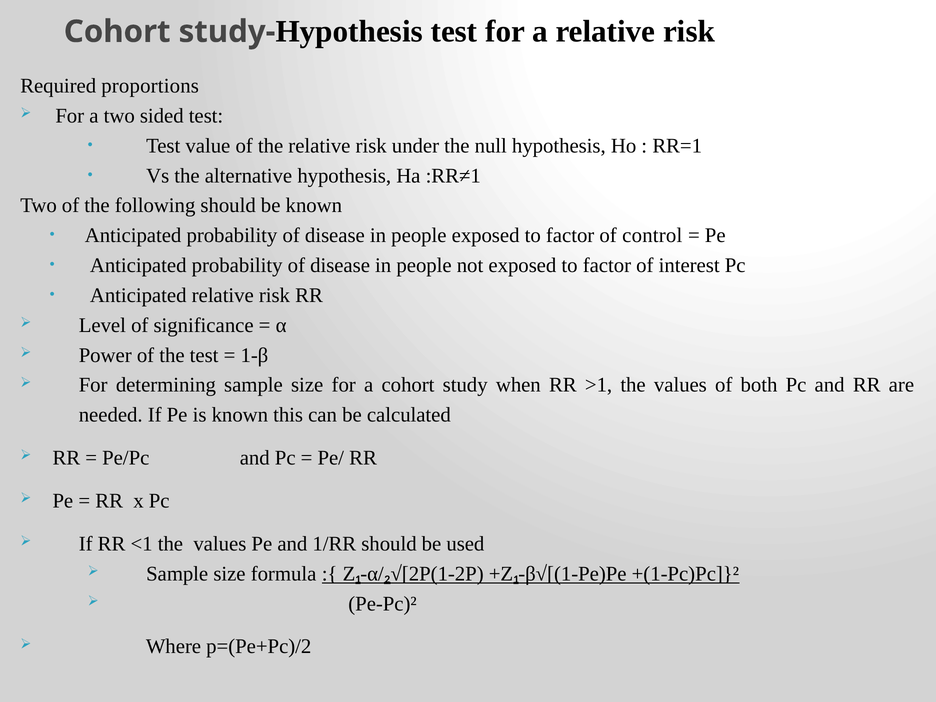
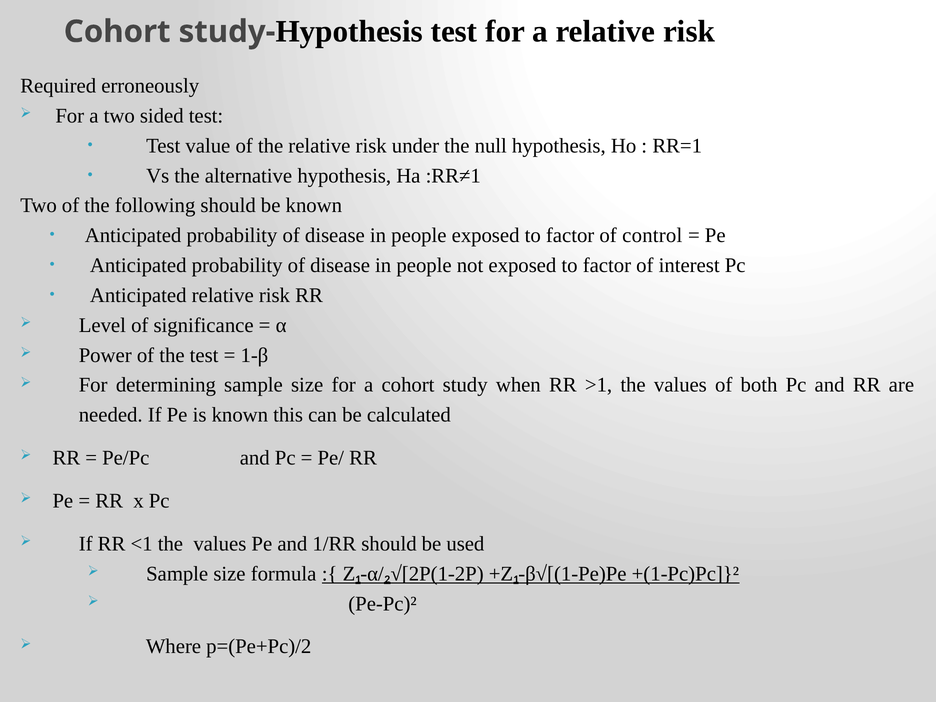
proportions: proportions -> erroneously
